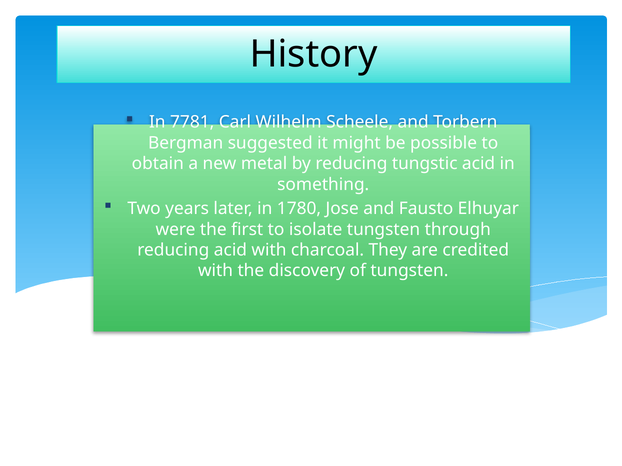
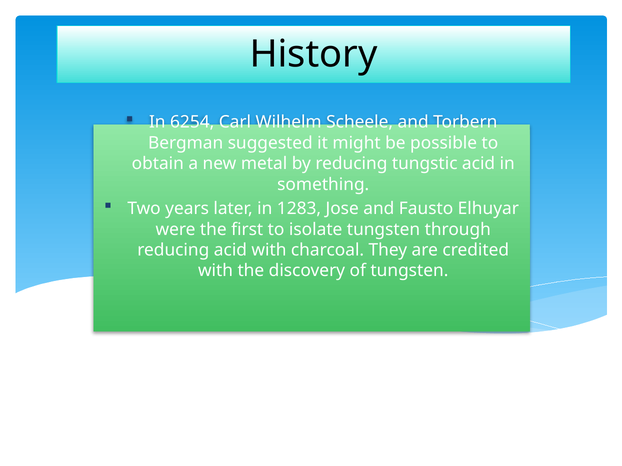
7781: 7781 -> 6254
1780: 1780 -> 1283
